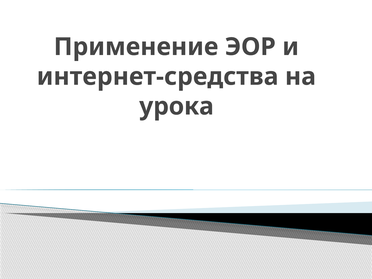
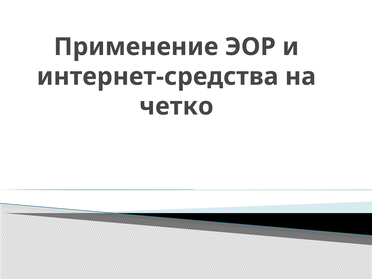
урока: урока -> четко
